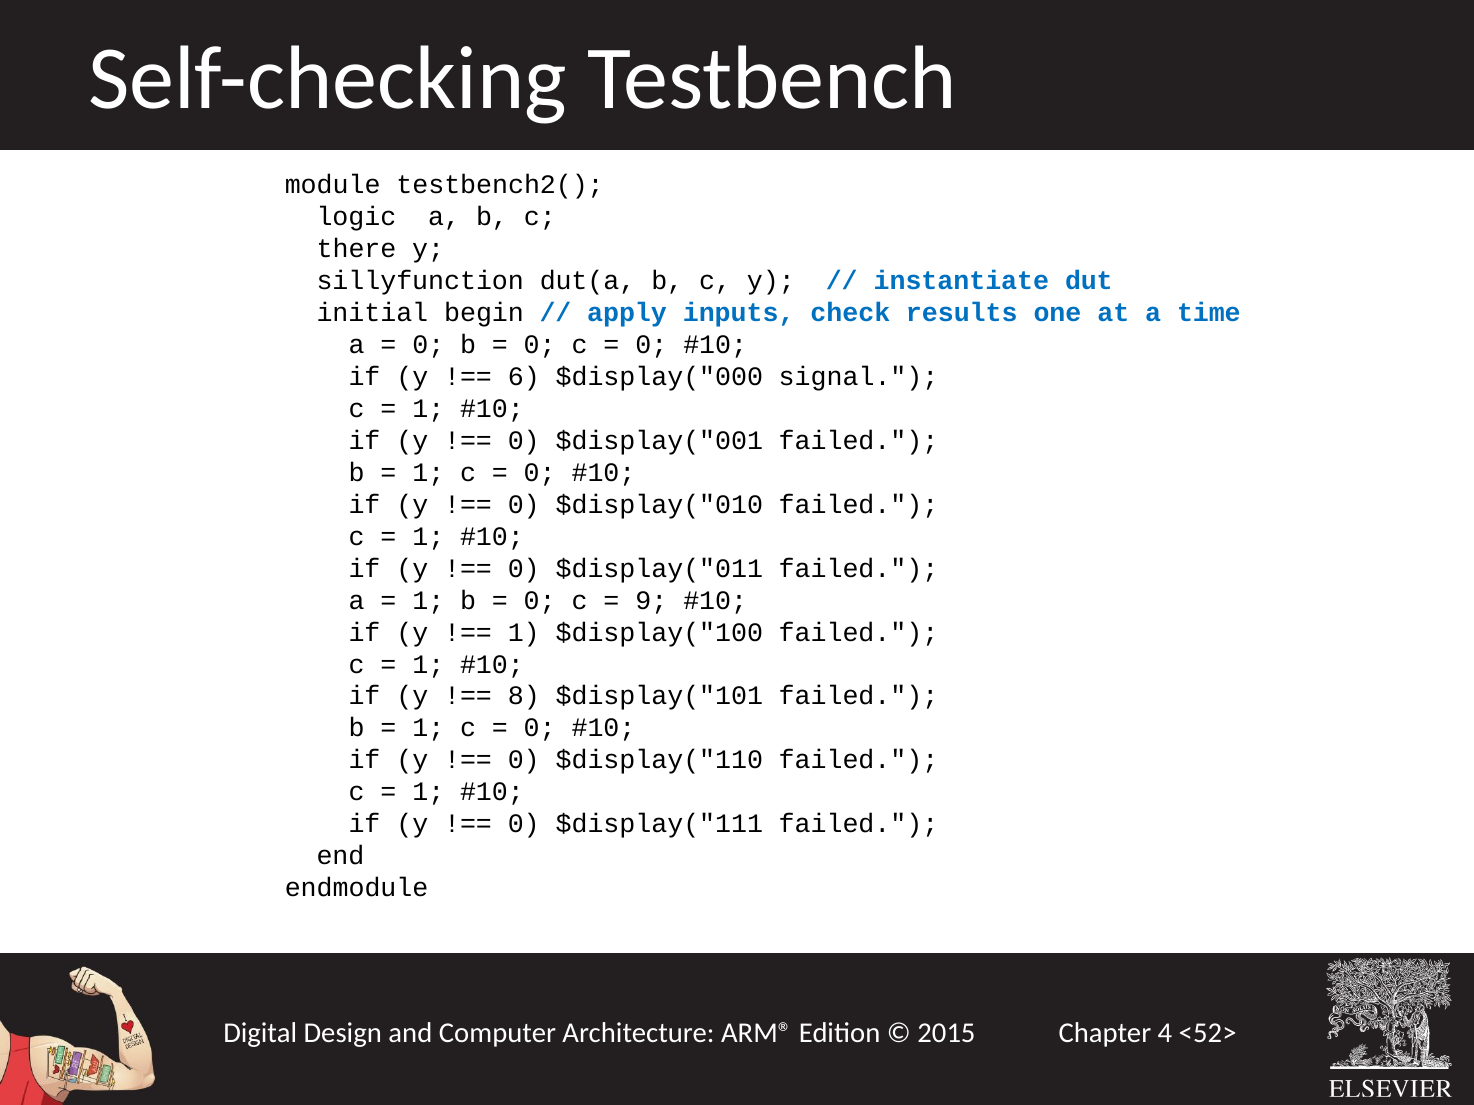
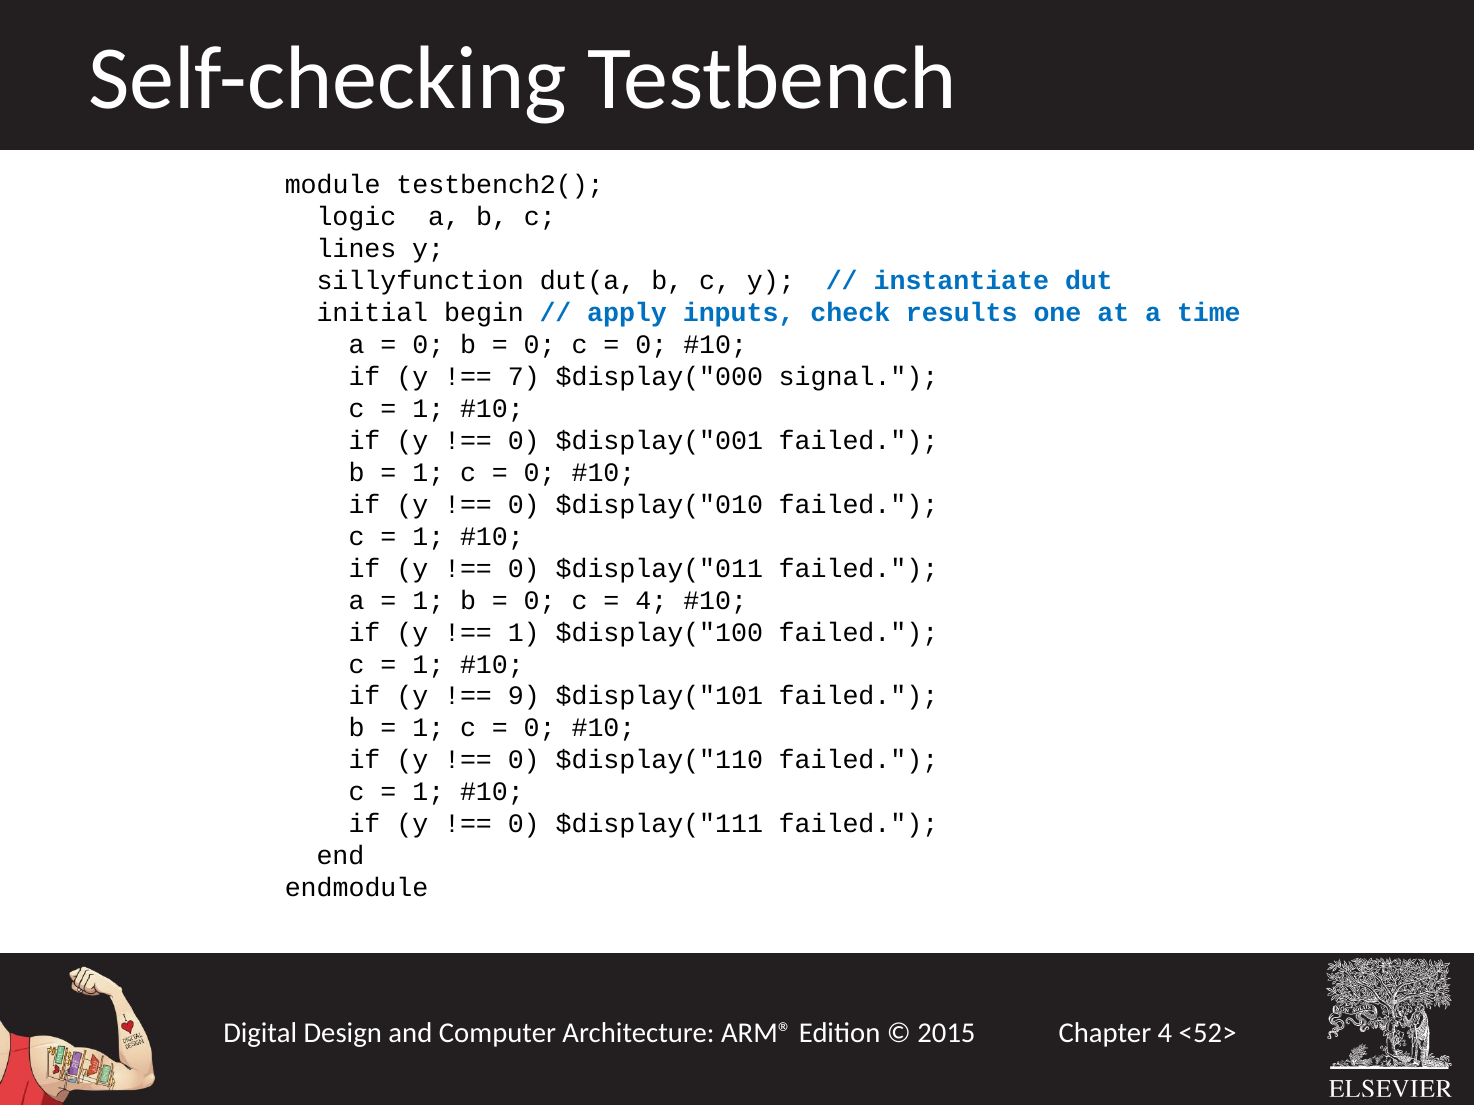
there: there -> lines
6: 6 -> 7
9 at (651, 601): 9 -> 4
8: 8 -> 9
